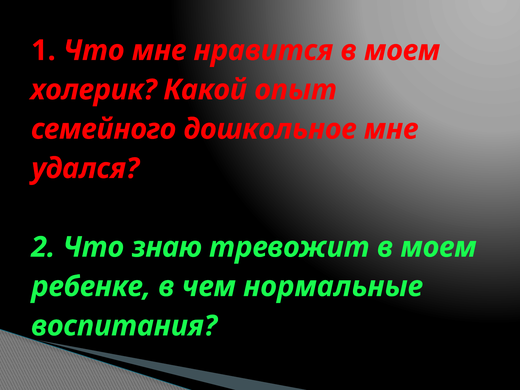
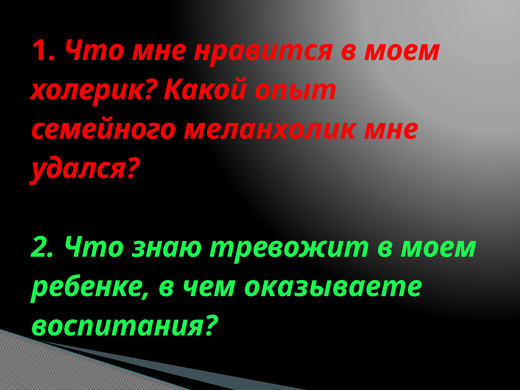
дошкольное: дошкольное -> меланхолик
нормальные: нормальные -> оказываете
